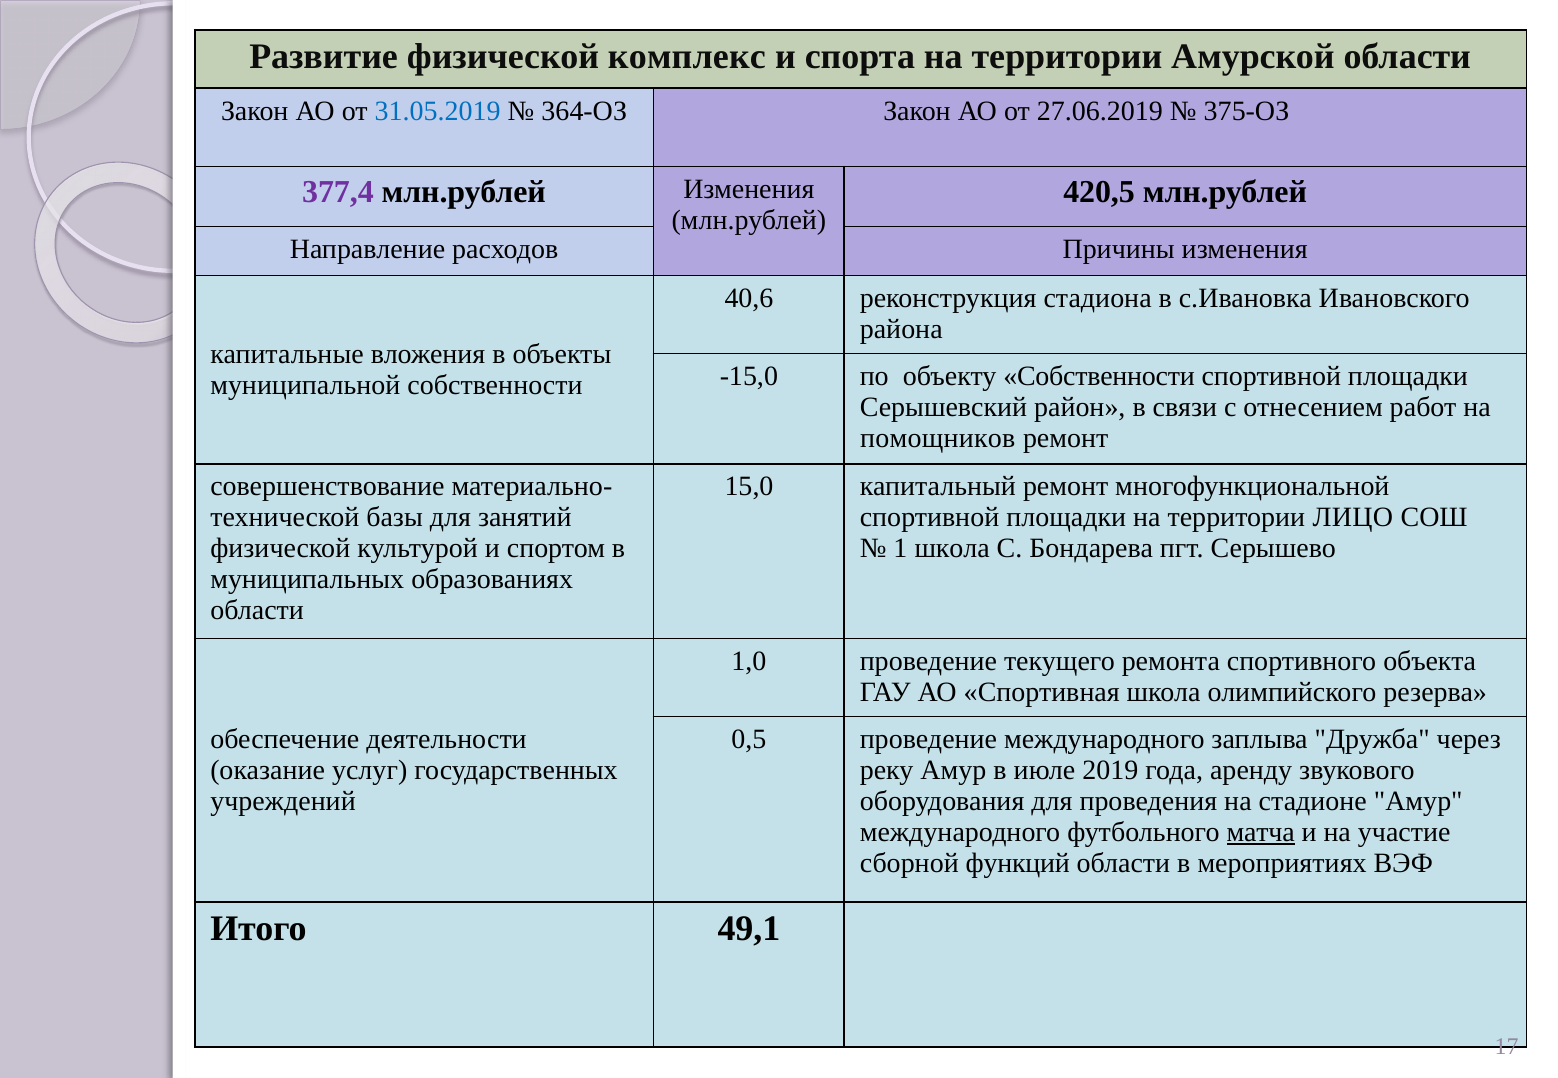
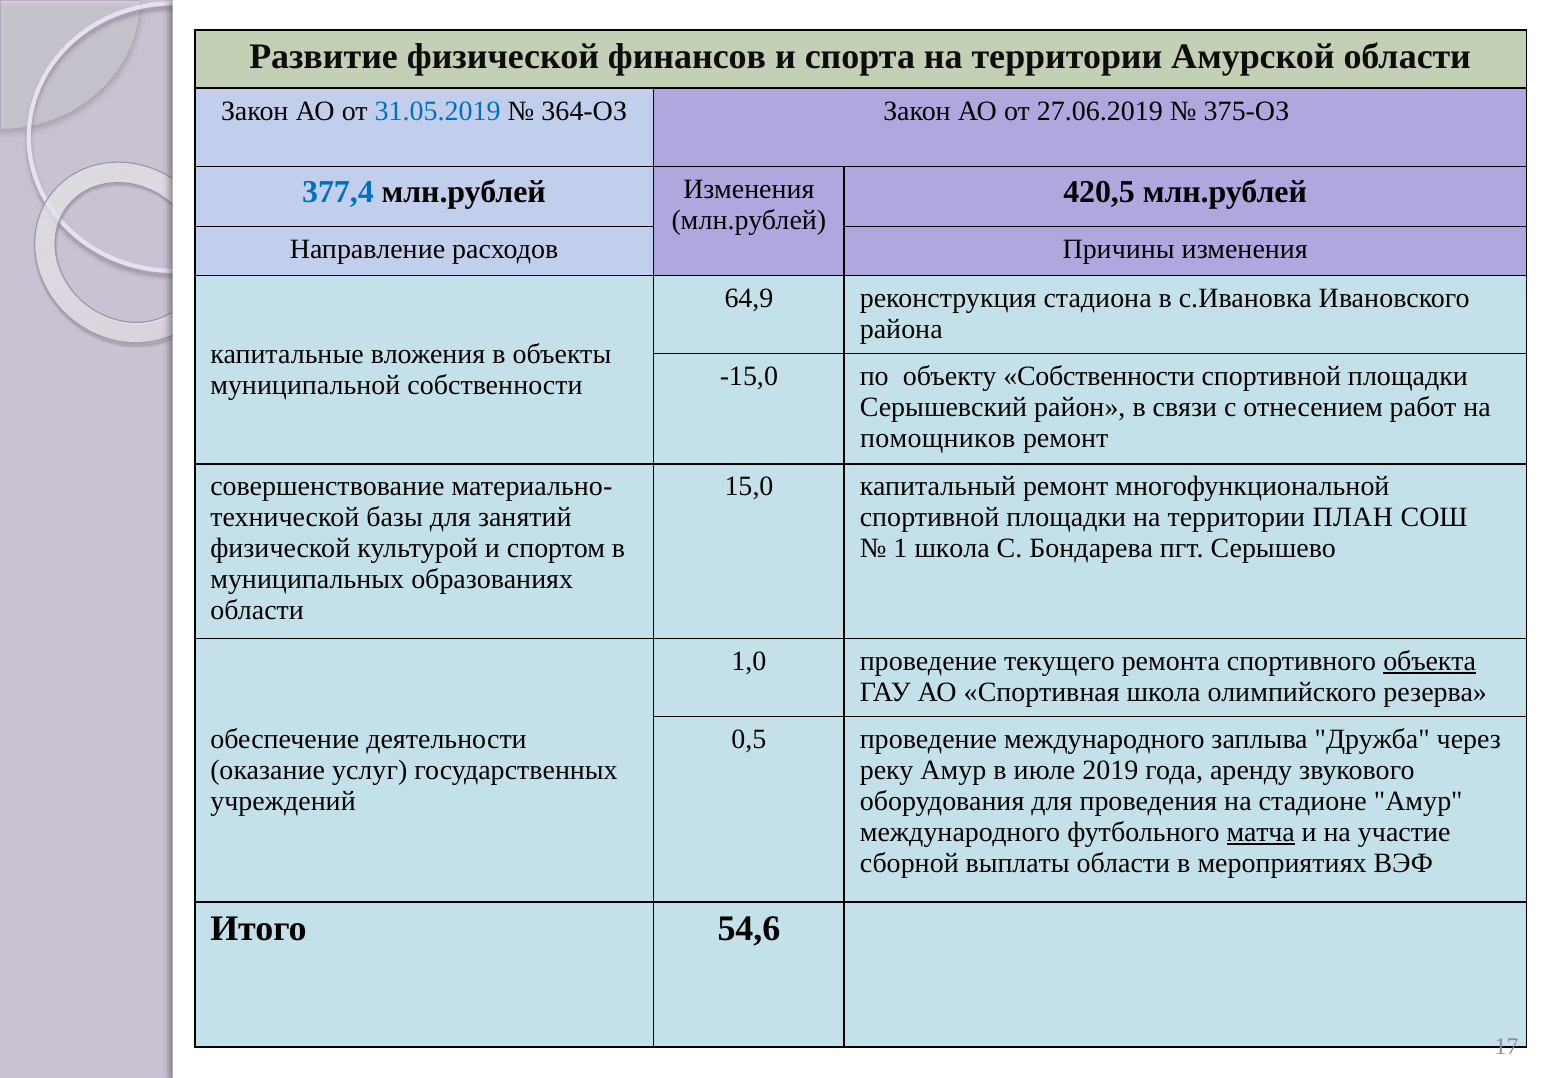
комплекс: комплекс -> финансов
377,4 colour: purple -> blue
40,6: 40,6 -> 64,9
ЛИЦО: ЛИЦО -> ПЛАН
объекта underline: none -> present
функций: функций -> выплаты
49,1: 49,1 -> 54,6
